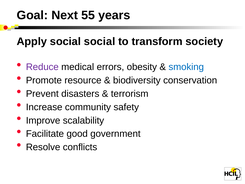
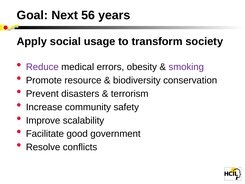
55: 55 -> 56
social social: social -> usage
smoking colour: blue -> purple
